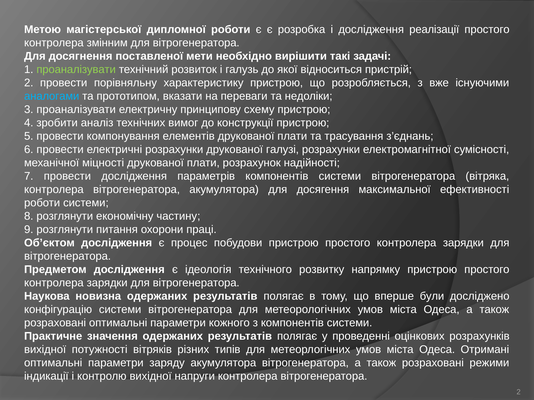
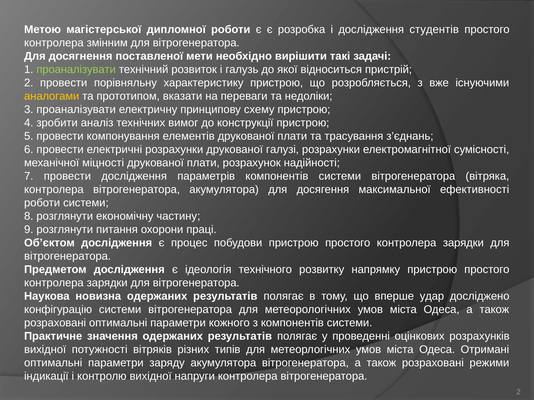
реалізації: реалізації -> студентів
аналогами colour: light blue -> yellow
були: були -> удар
